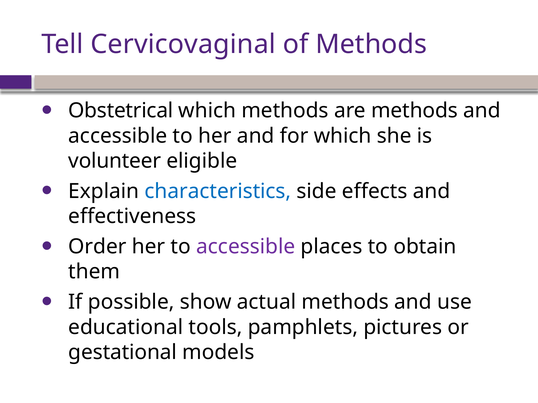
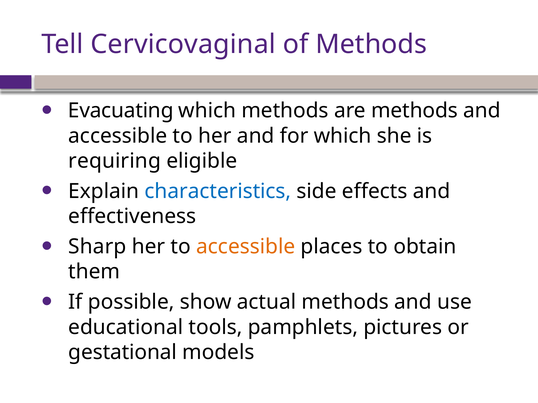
Obstetrical: Obstetrical -> Evacuating
volunteer: volunteer -> requiring
Order: Order -> Sharp
accessible at (246, 247) colour: purple -> orange
